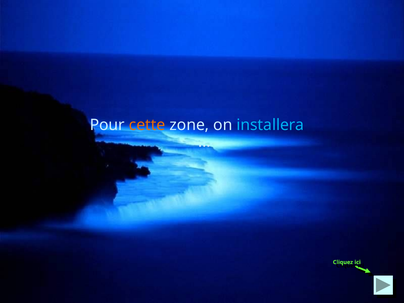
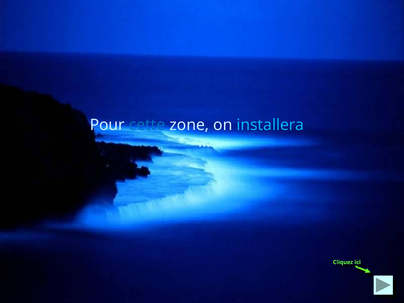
cette colour: orange -> blue
